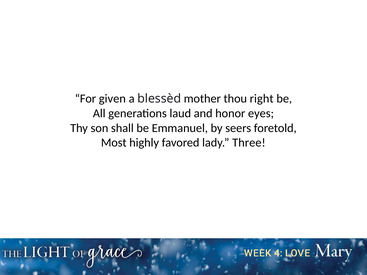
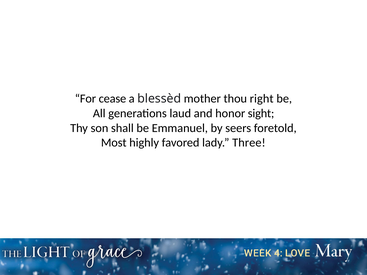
given: given -> cease
eyes: eyes -> sight
